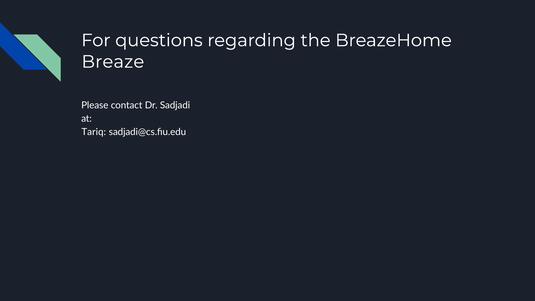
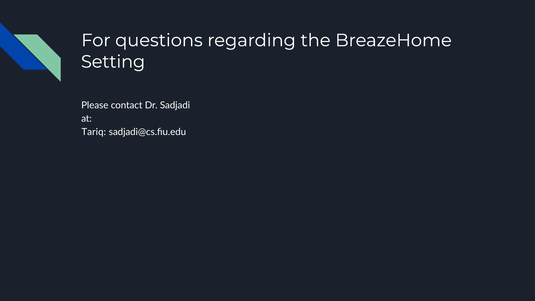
Breaze: Breaze -> Setting
